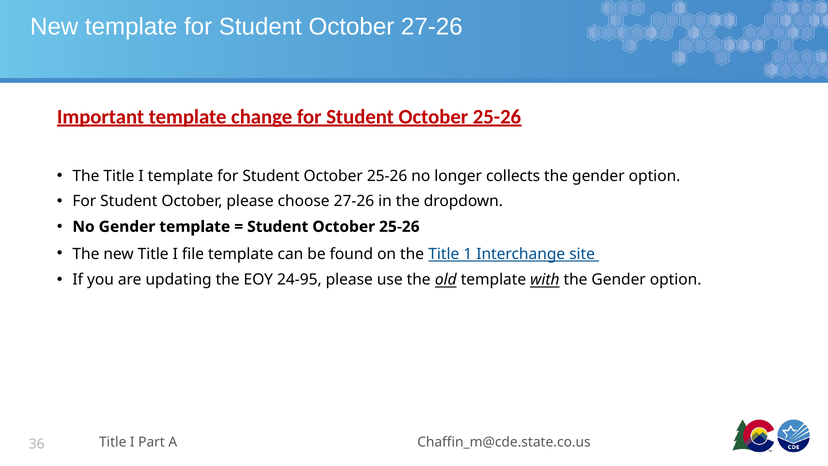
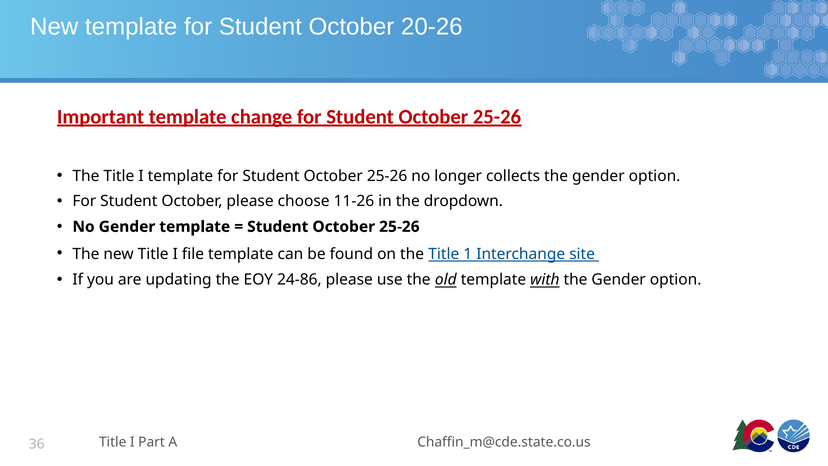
October 27-26: 27-26 -> 20-26
choose 27-26: 27-26 -> 11-26
24-95: 24-95 -> 24-86
